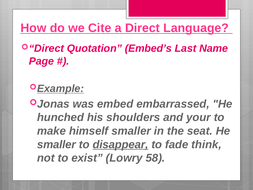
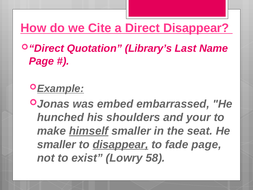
Direct Language: Language -> Disappear
Embed’s: Embed’s -> Library’s
himself underline: none -> present
fade think: think -> page
